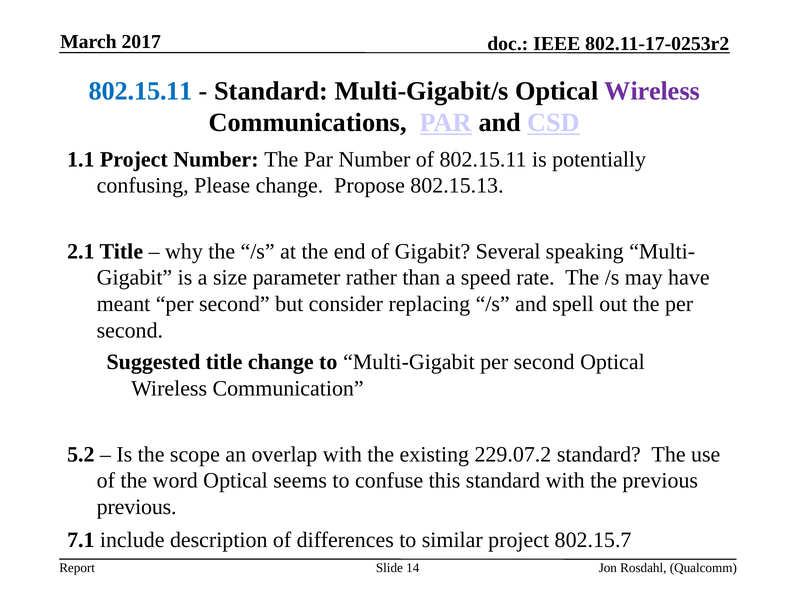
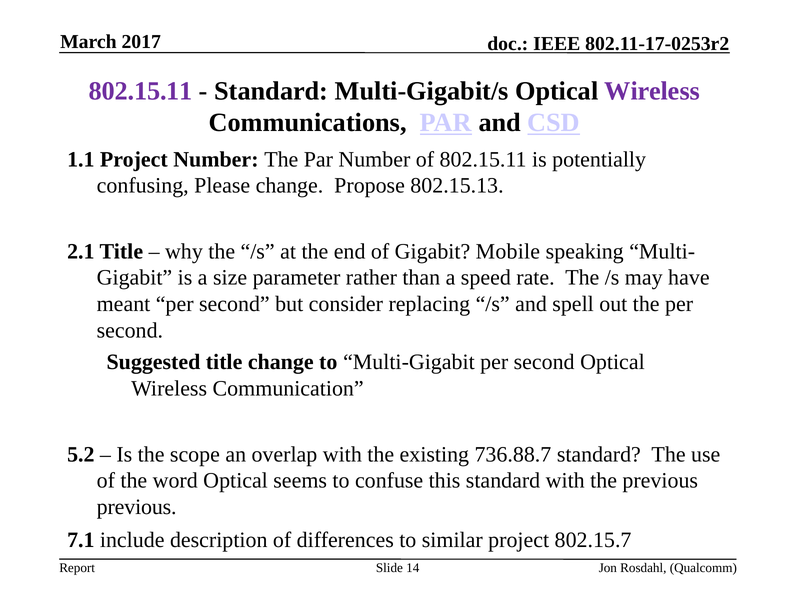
802.15.11 at (141, 91) colour: blue -> purple
Several: Several -> Mobile
229.07.2: 229.07.2 -> 736.88.7
